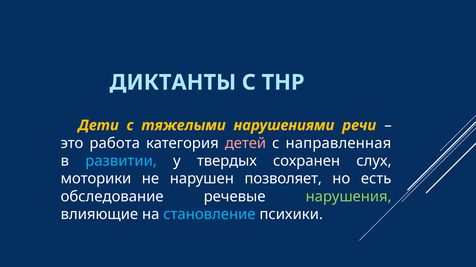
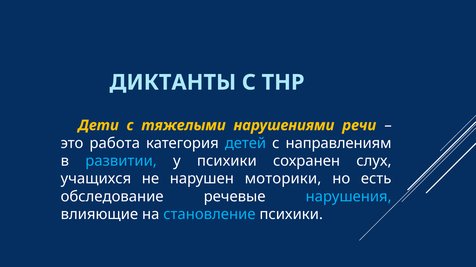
детей colour: pink -> light blue
направленная: направленная -> направлениям
у твердых: твердых -> психики
моторики: моторики -> учащихся
позволяет: позволяет -> моторики
нарушения colour: light green -> light blue
